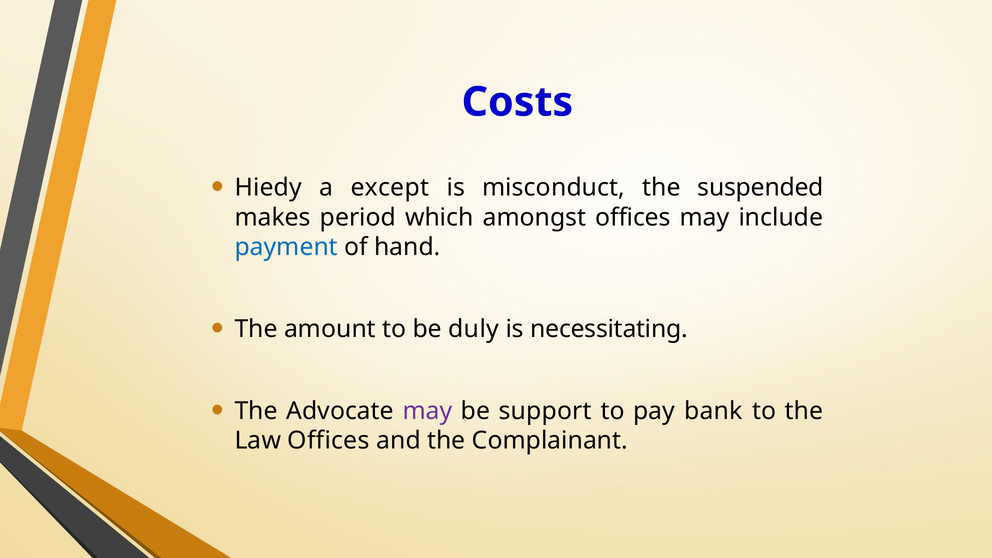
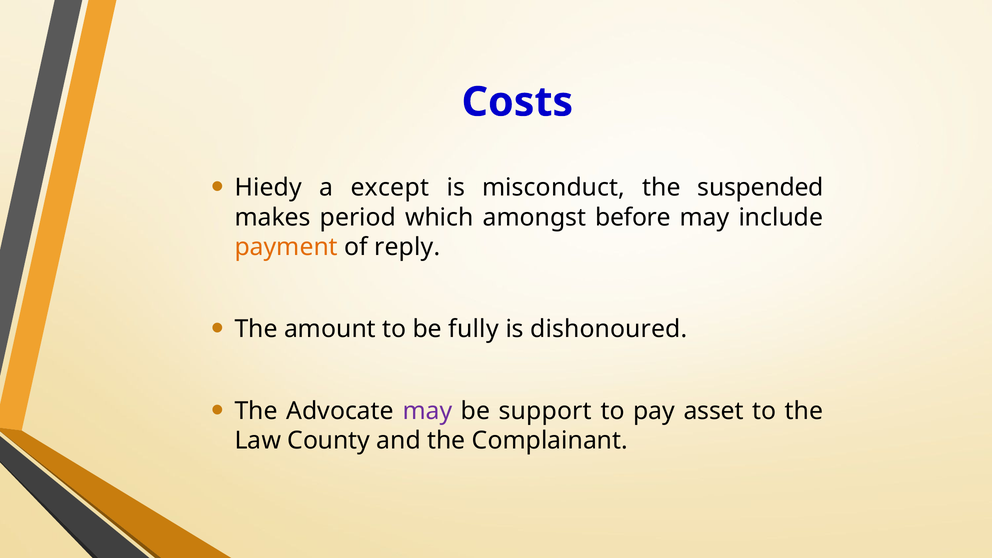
amongst offices: offices -> before
payment colour: blue -> orange
hand: hand -> reply
duly: duly -> fully
necessitating: necessitating -> dishonoured
bank: bank -> asset
Law Offices: Offices -> County
